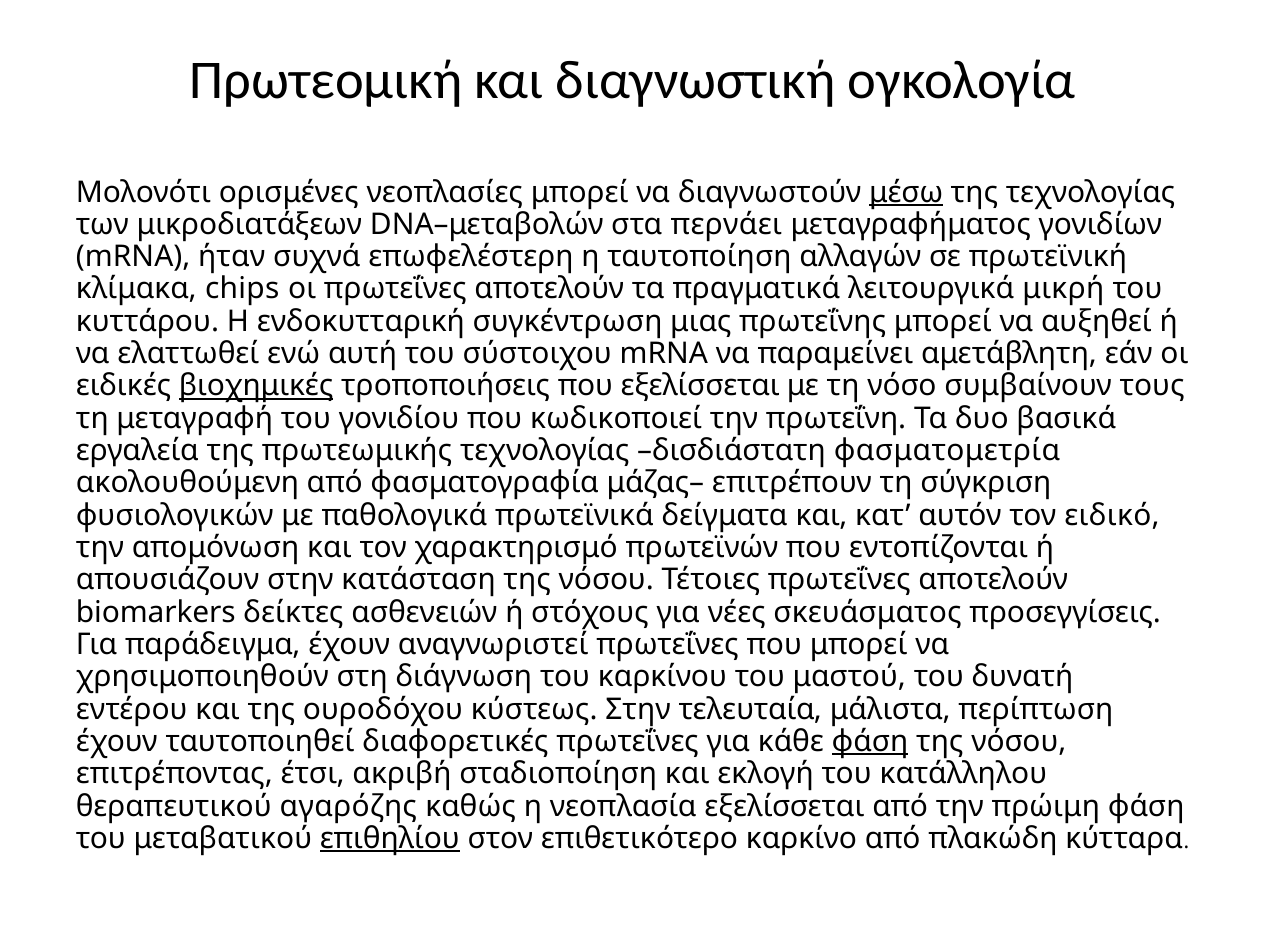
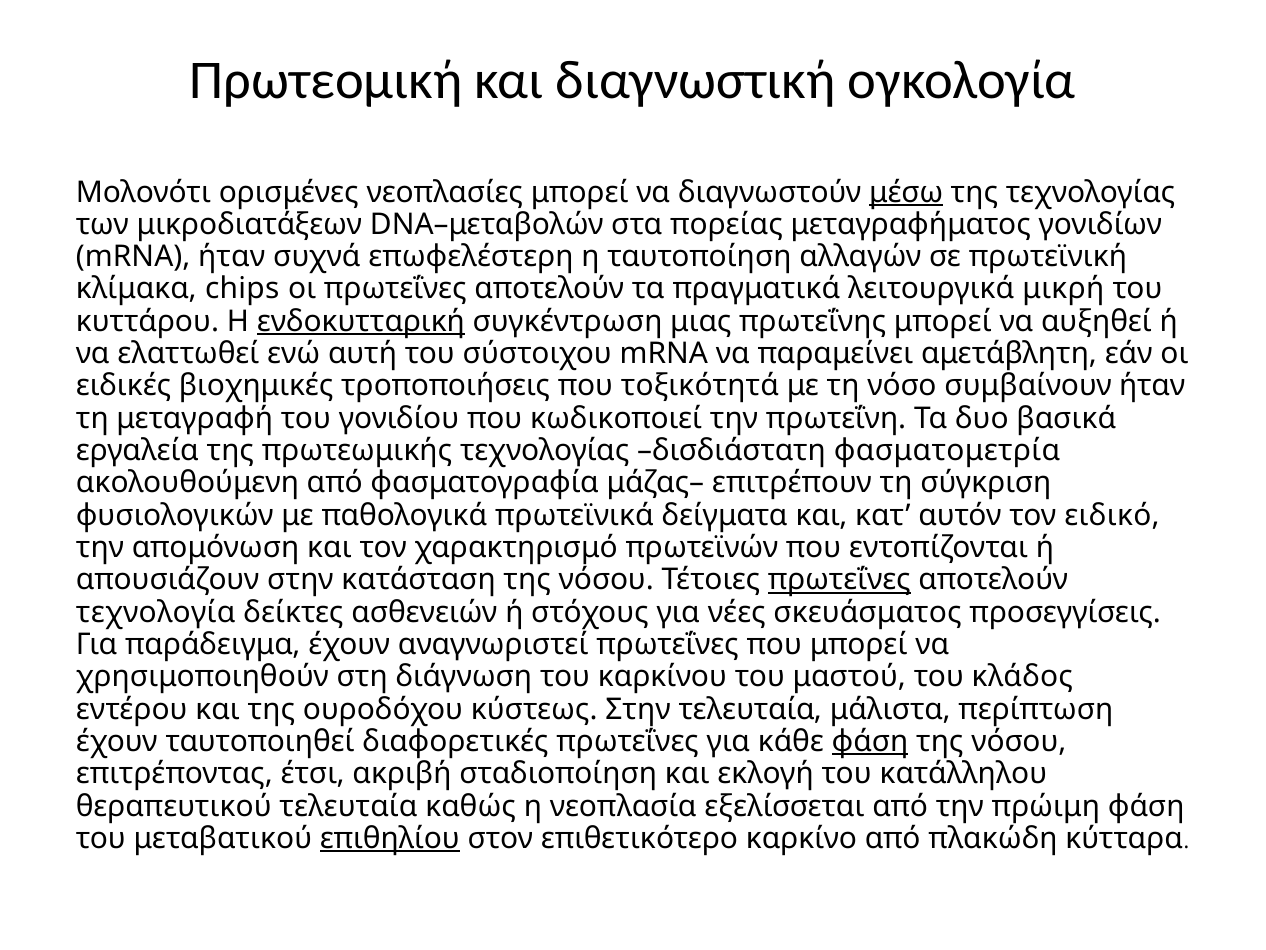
περνάει: περνάει -> πορείας
ενδοκυτταρική underline: none -> present
βιοχημικές underline: present -> none
που εξελίσσεται: εξελίσσεται -> τοξικότητά
συμβαίνουν τους: τους -> ήταν
πρωτεΐνες at (839, 580) underline: none -> present
biomarkers: biomarkers -> τεχνολογία
δυνατή: δυνατή -> κλάδος
θεραπευτικού αγαρόζης: αγαρόζης -> τελευταία
